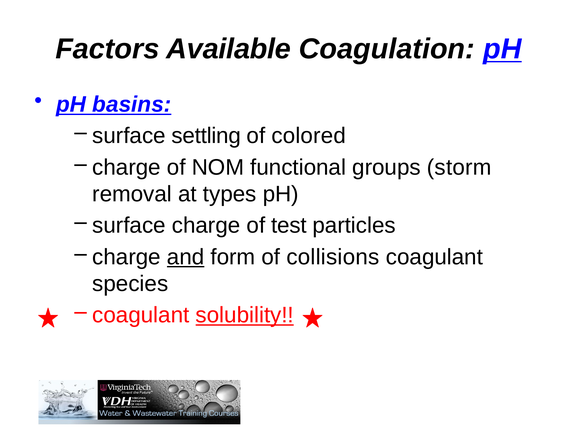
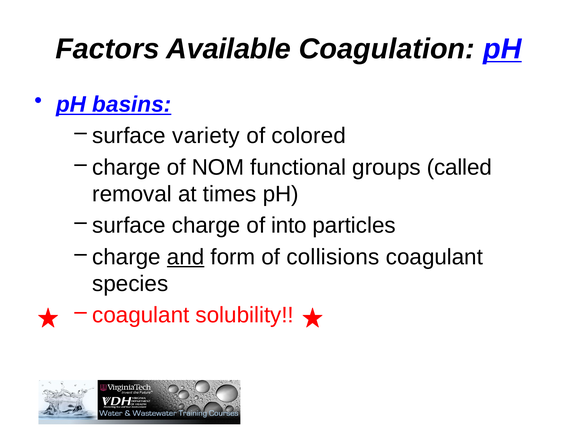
settling: settling -> variety
storm: storm -> called
types: types -> times
test: test -> into
solubility underline: present -> none
